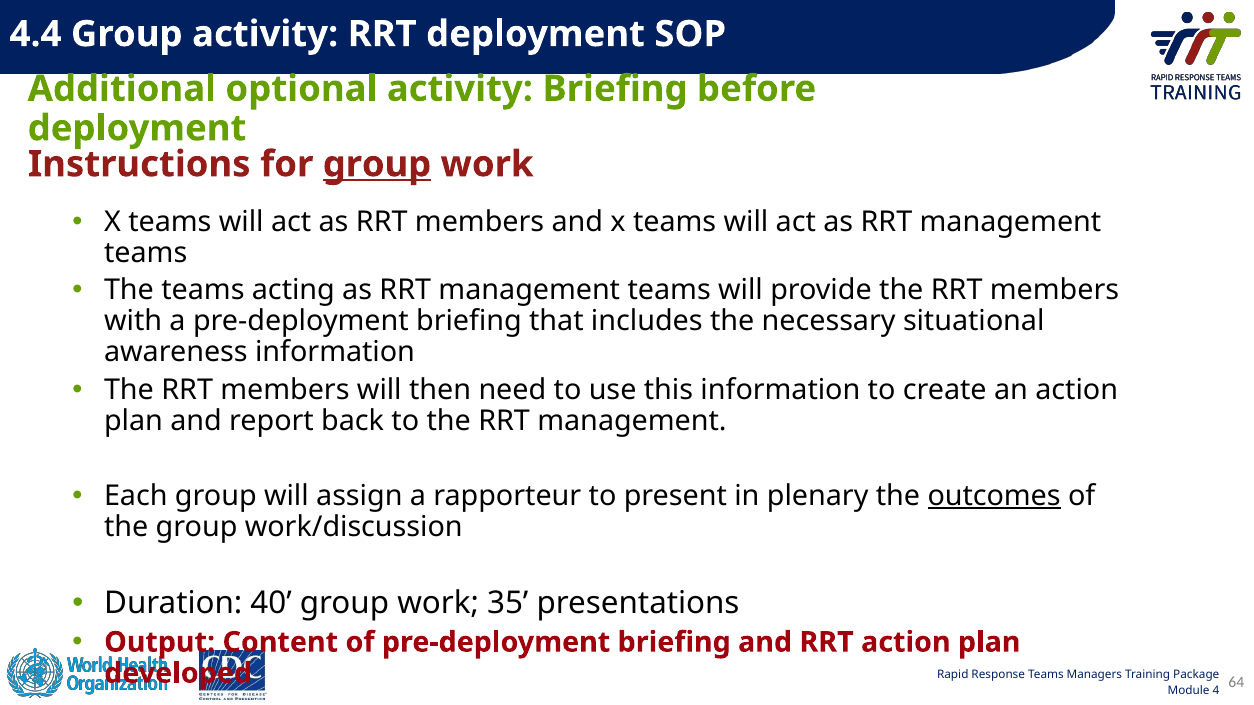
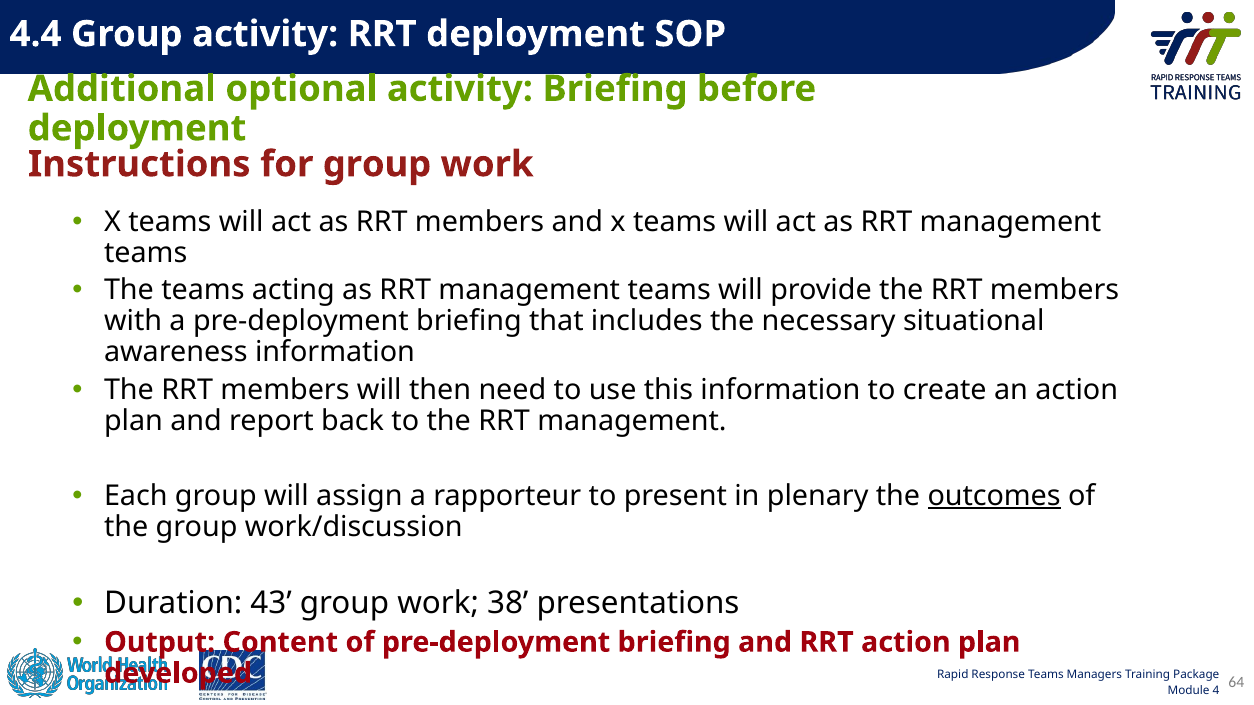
group at (377, 164) underline: present -> none
40: 40 -> 43
35: 35 -> 38
